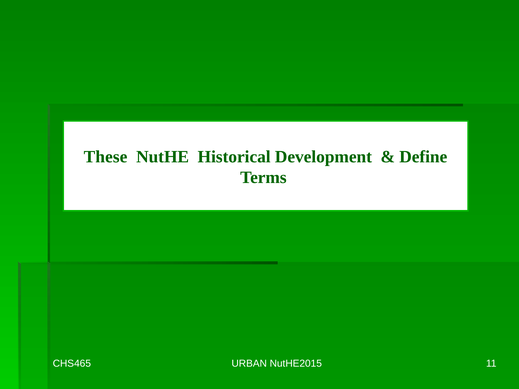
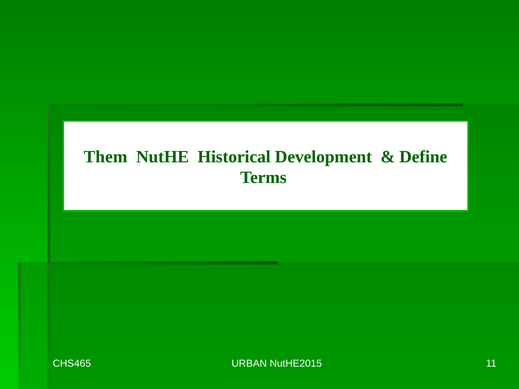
These: These -> Them
